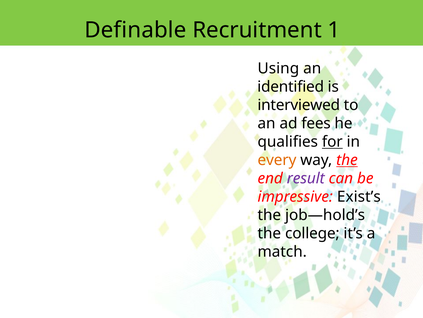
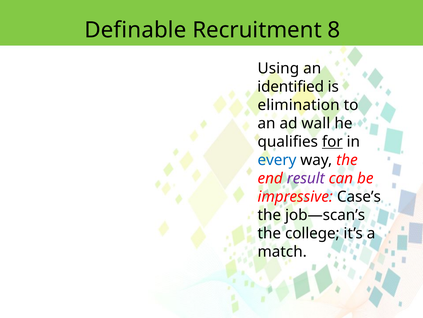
1: 1 -> 8
interviewed: interviewed -> elimination
fees: fees -> wall
every colour: orange -> blue
the at (347, 160) underline: present -> none
Exist’s: Exist’s -> Case’s
job—hold’s: job—hold’s -> job—scan’s
